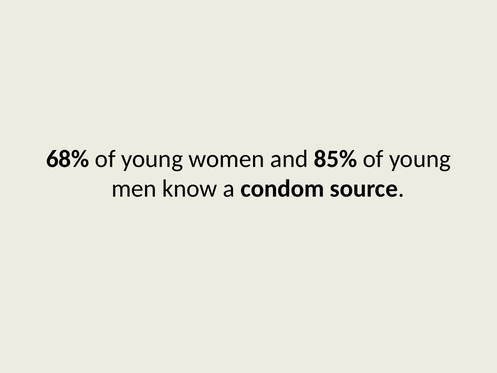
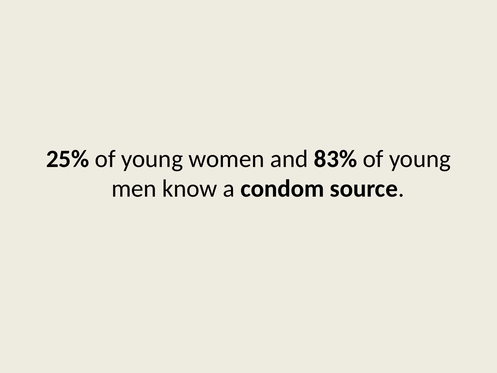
68%: 68% -> 25%
85%: 85% -> 83%
